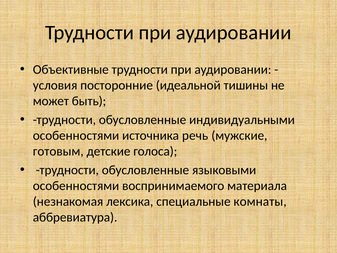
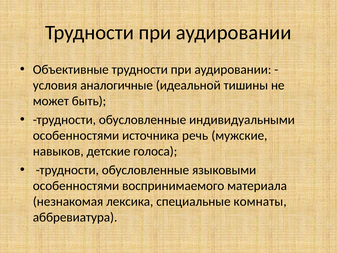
посторонние: посторонние -> аналогичные
готовым: готовым -> навыков
